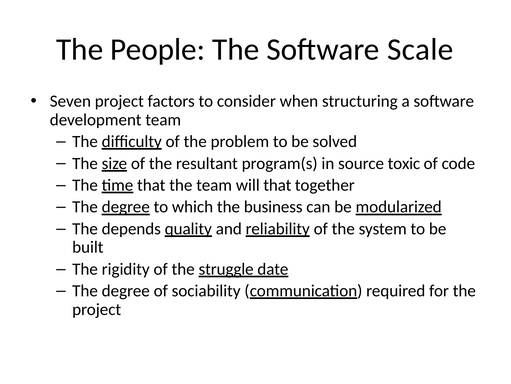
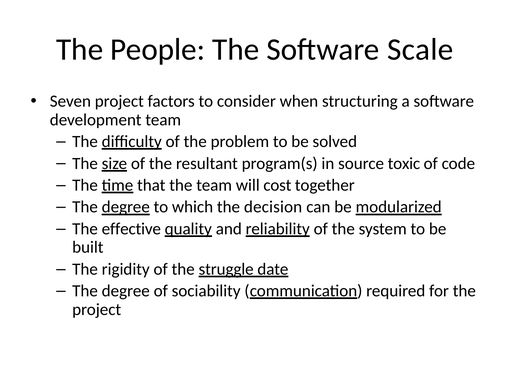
will that: that -> cost
business: business -> decision
depends: depends -> effective
